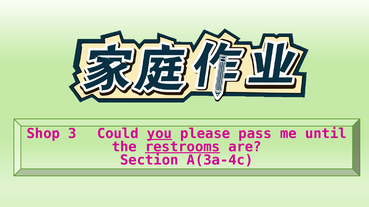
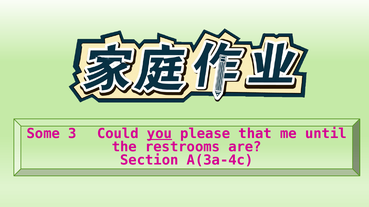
Shop: Shop -> Some
pass: pass -> that
restrooms underline: present -> none
